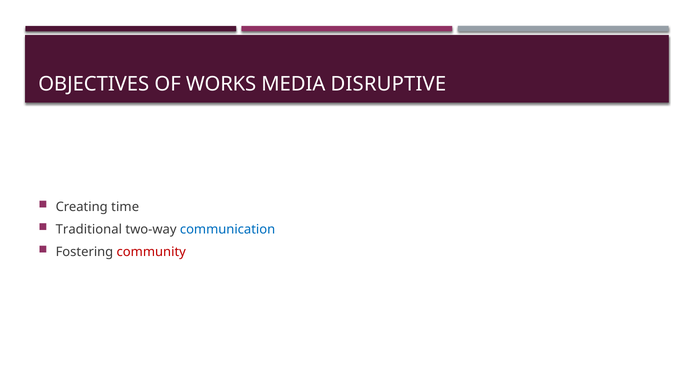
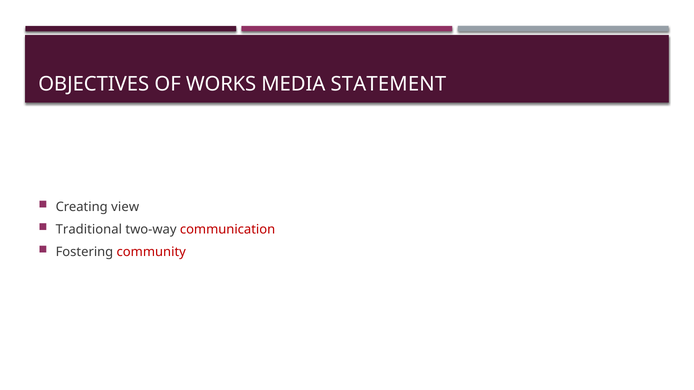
DISRUPTIVE: DISRUPTIVE -> STATEMENT
time: time -> view
communication colour: blue -> red
